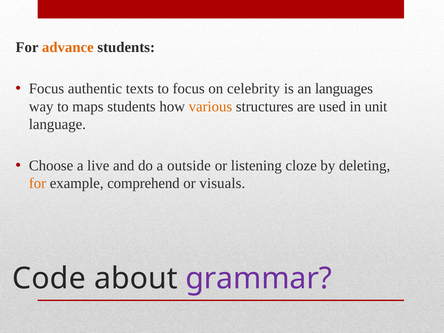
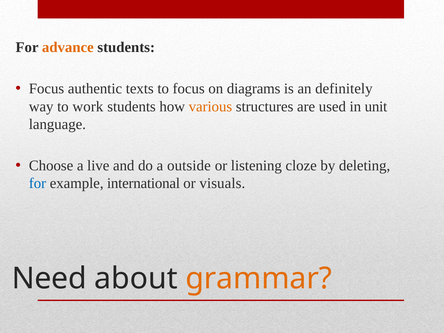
celebrity: celebrity -> diagrams
languages: languages -> definitely
maps: maps -> work
for at (37, 183) colour: orange -> blue
comprehend: comprehend -> international
Code: Code -> Need
grammar colour: purple -> orange
